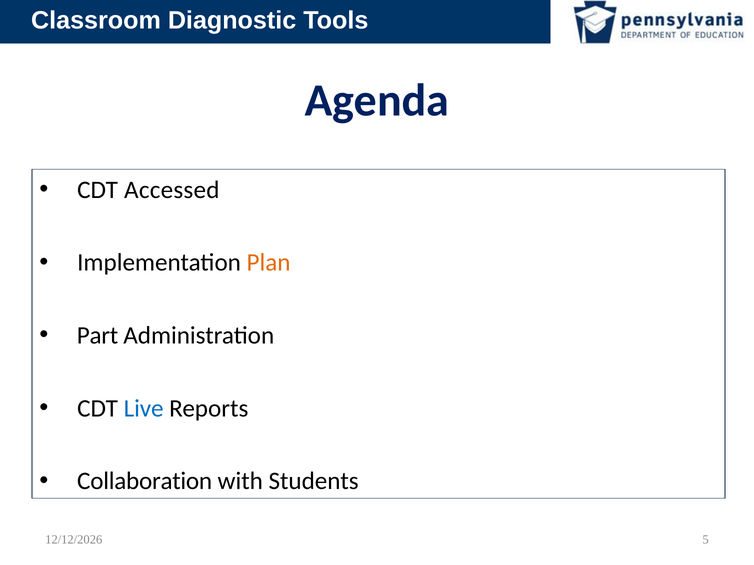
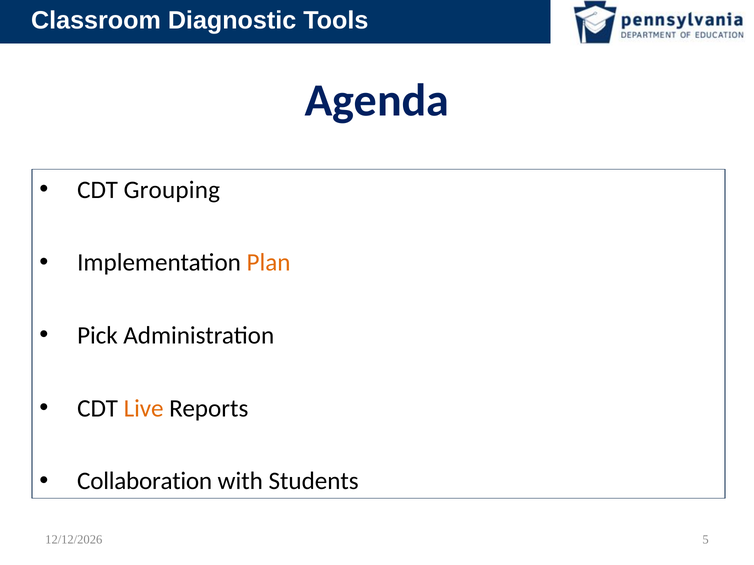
Accessed: Accessed -> Grouping
Part: Part -> Pick
Live colour: blue -> orange
